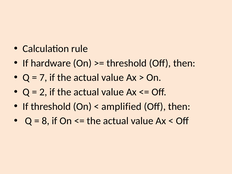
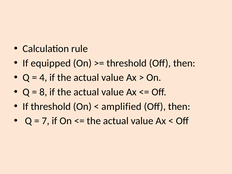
hardware: hardware -> equipped
7: 7 -> 4
2: 2 -> 8
8: 8 -> 7
